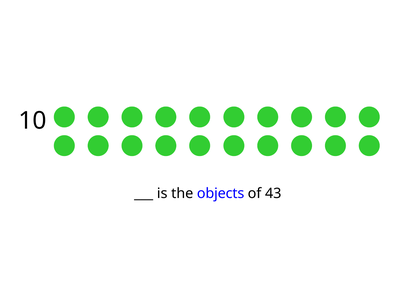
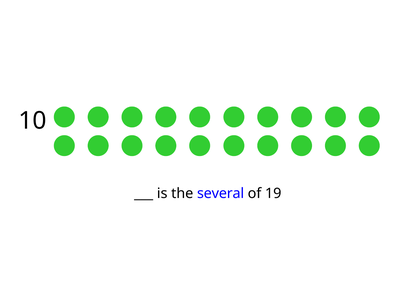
objects: objects -> several
43: 43 -> 19
